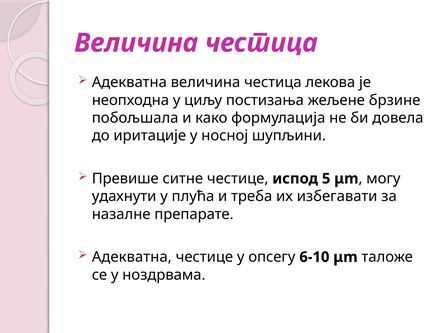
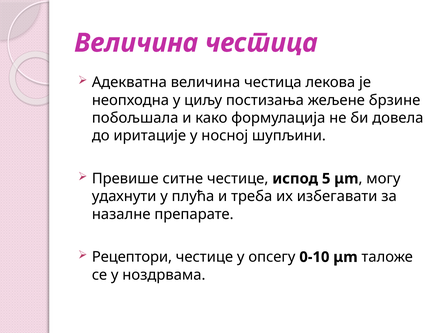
Адекватна at (132, 257): Адекватна -> Рецептори
6-10: 6-10 -> 0-10
